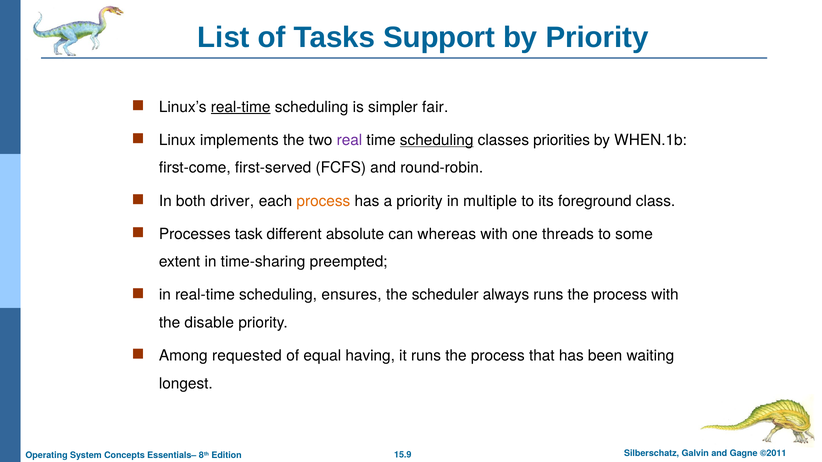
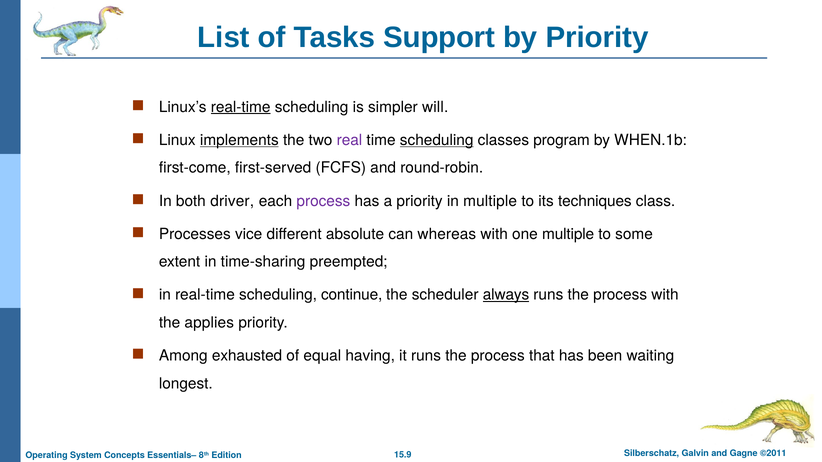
fair: fair -> will
implements underline: none -> present
priorities: priorities -> program
process at (323, 201) colour: orange -> purple
foreground: foreground -> techniques
task: task -> vice
one threads: threads -> multiple
ensures: ensures -> continue
always underline: none -> present
disable: disable -> applies
requested: requested -> exhausted
